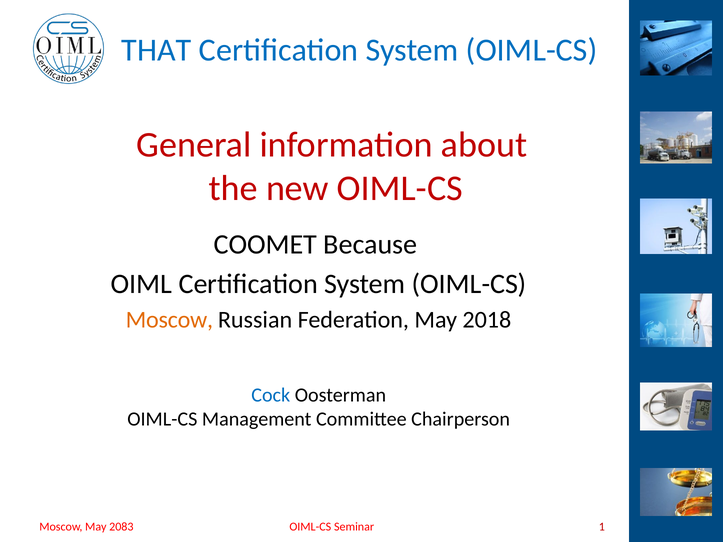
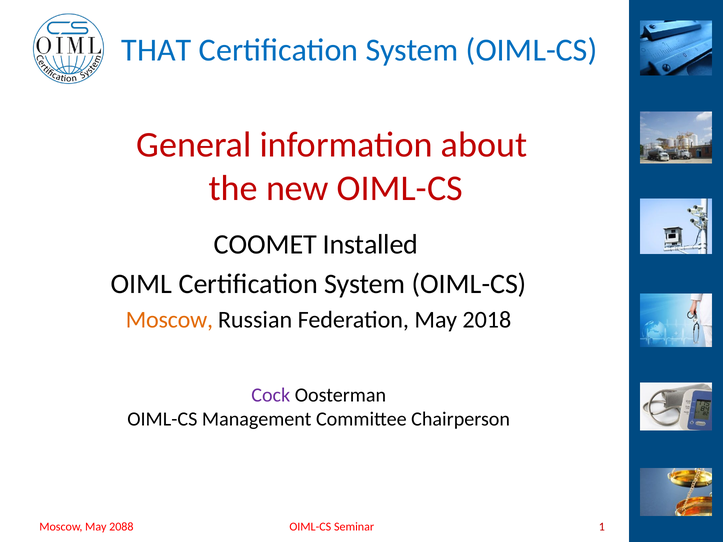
Because: Because -> Installed
Cock colour: blue -> purple
2083: 2083 -> 2088
